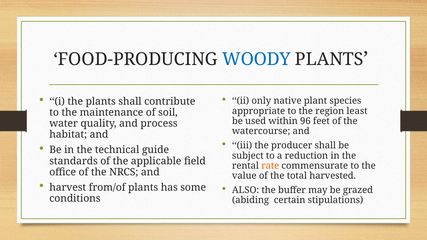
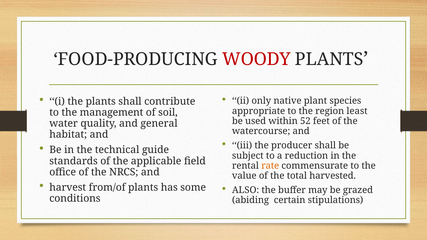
WOODY colour: blue -> red
maintenance: maintenance -> management
96: 96 -> 52
process: process -> general
